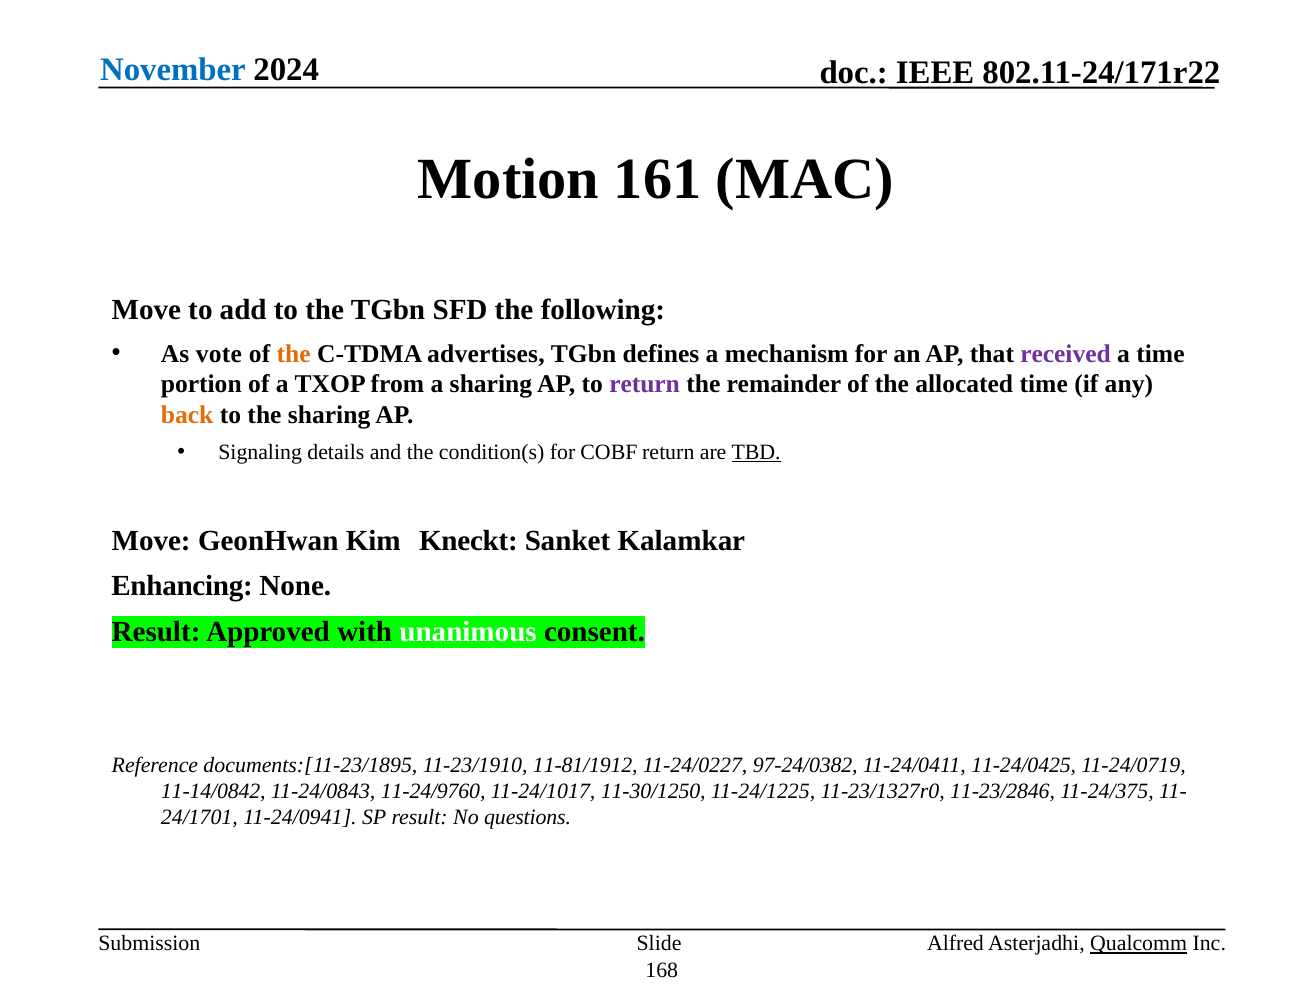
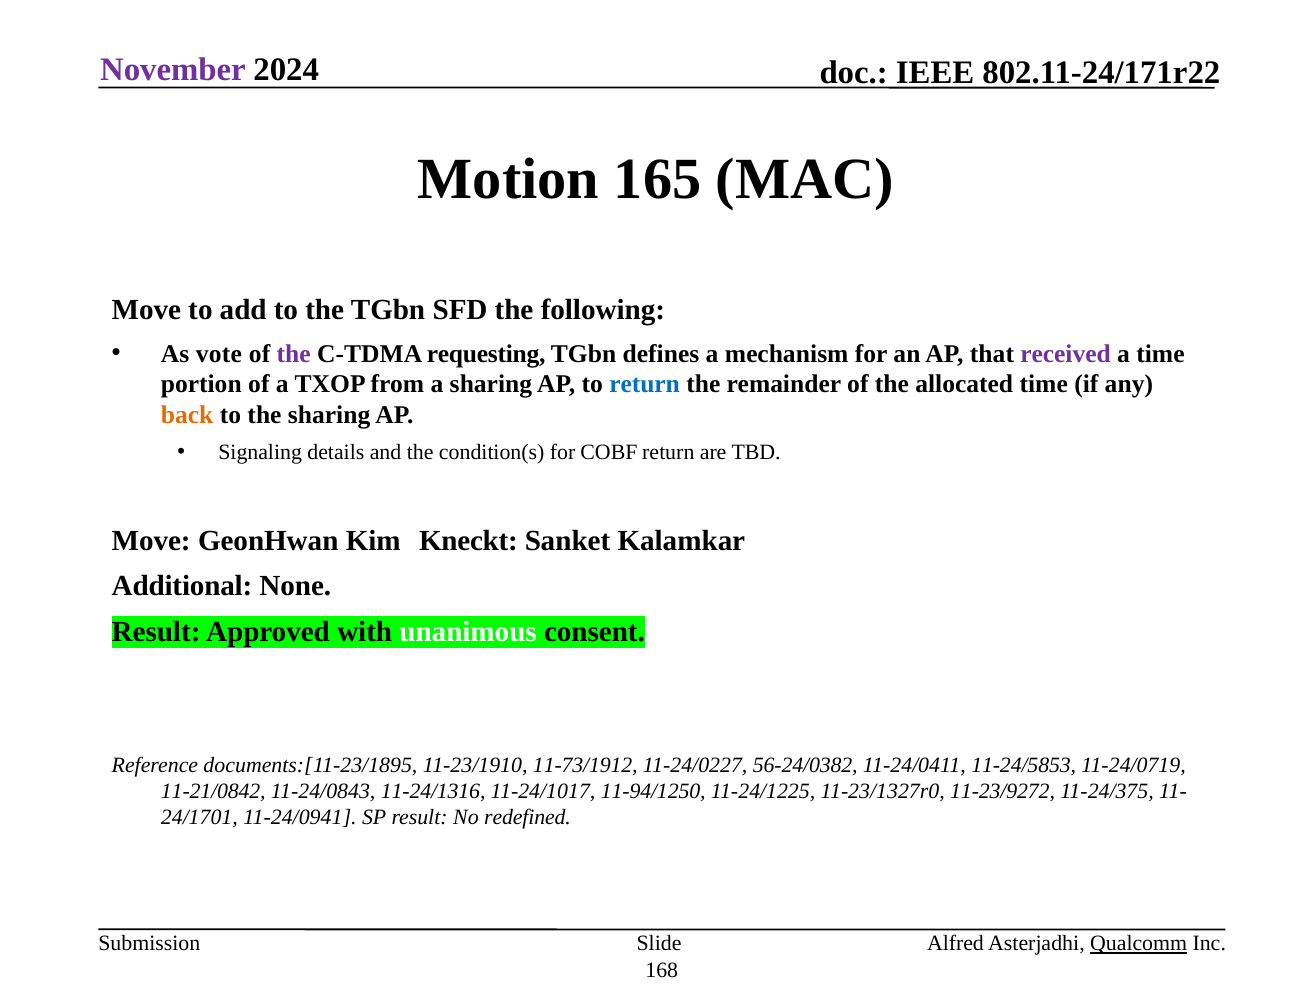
November colour: blue -> purple
161: 161 -> 165
the at (294, 354) colour: orange -> purple
advertises: advertises -> requesting
return at (645, 385) colour: purple -> blue
TBD underline: present -> none
Enhancing: Enhancing -> Additional
11-81/1912: 11-81/1912 -> 11-73/1912
97-24/0382: 97-24/0382 -> 56-24/0382
11-24/0425: 11-24/0425 -> 11-24/5853
11-14/0842: 11-14/0842 -> 11-21/0842
11-24/9760: 11-24/9760 -> 11-24/1316
11-30/1250: 11-30/1250 -> 11-94/1250
11-23/2846: 11-23/2846 -> 11-23/9272
questions: questions -> redefined
